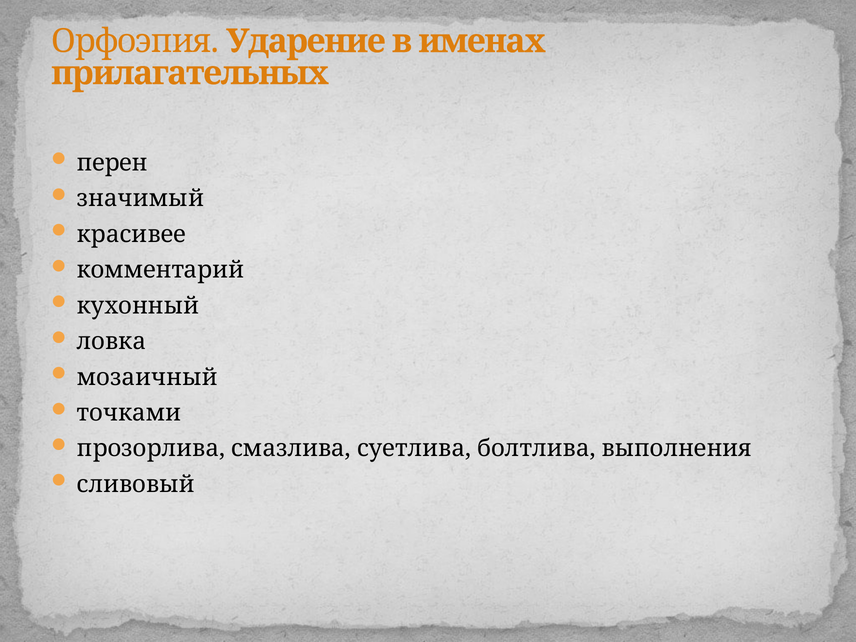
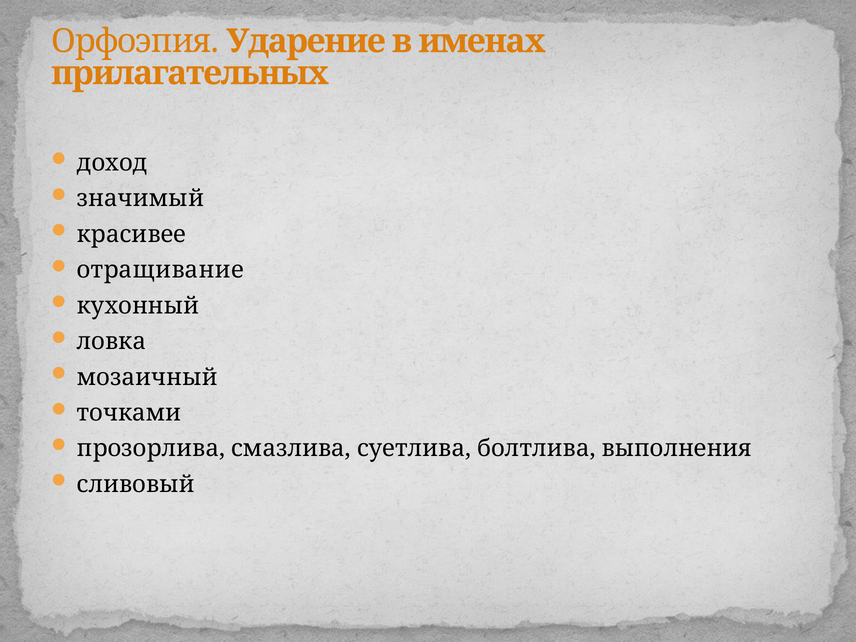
перен: перен -> доход
комментарий: комментарий -> отращивание
